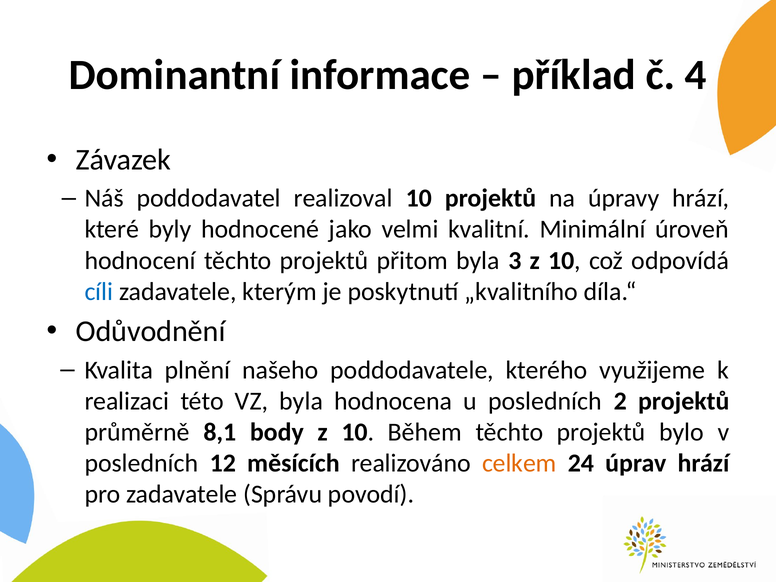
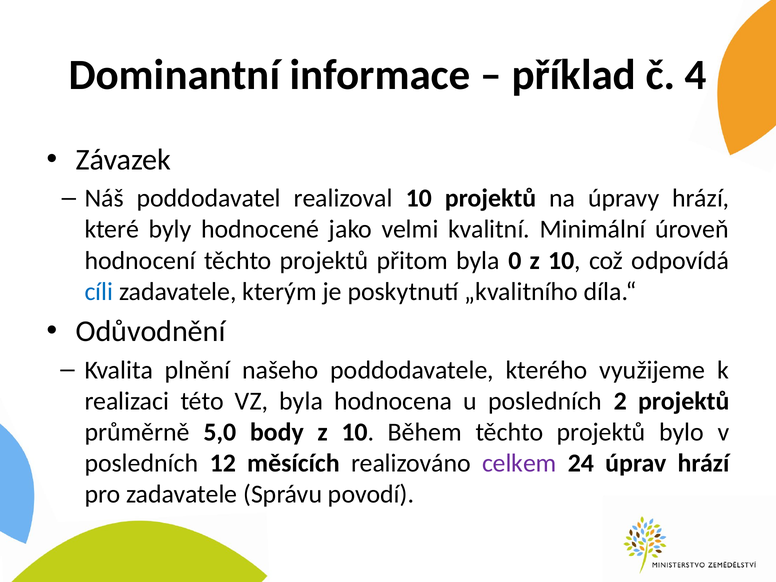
3: 3 -> 0
8,1: 8,1 -> 5,0
celkem colour: orange -> purple
